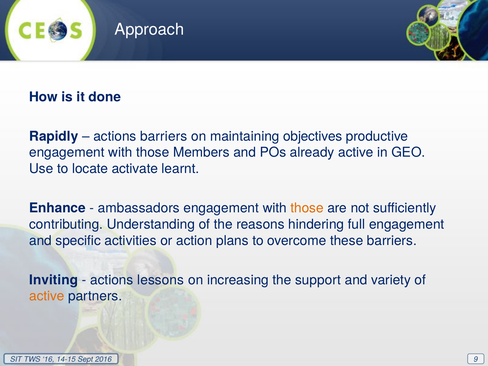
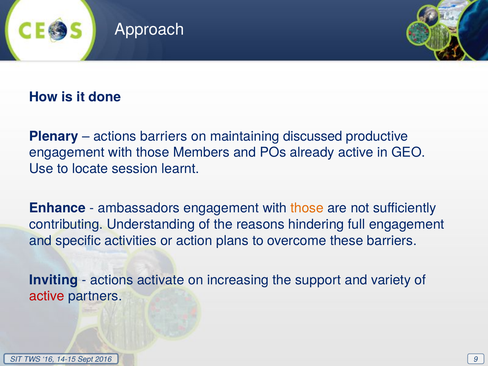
Rapidly: Rapidly -> Plenary
objectives: objectives -> discussed
activate: activate -> session
lessons: lessons -> activate
active at (47, 296) colour: orange -> red
